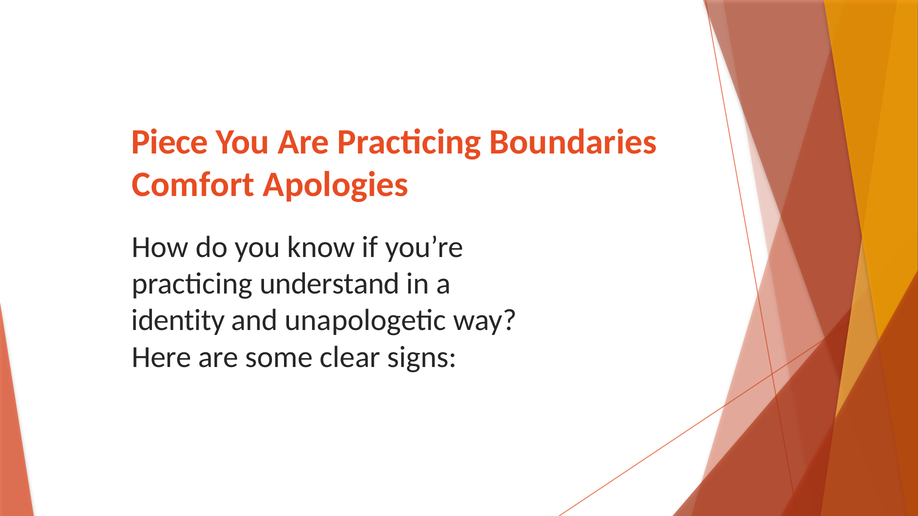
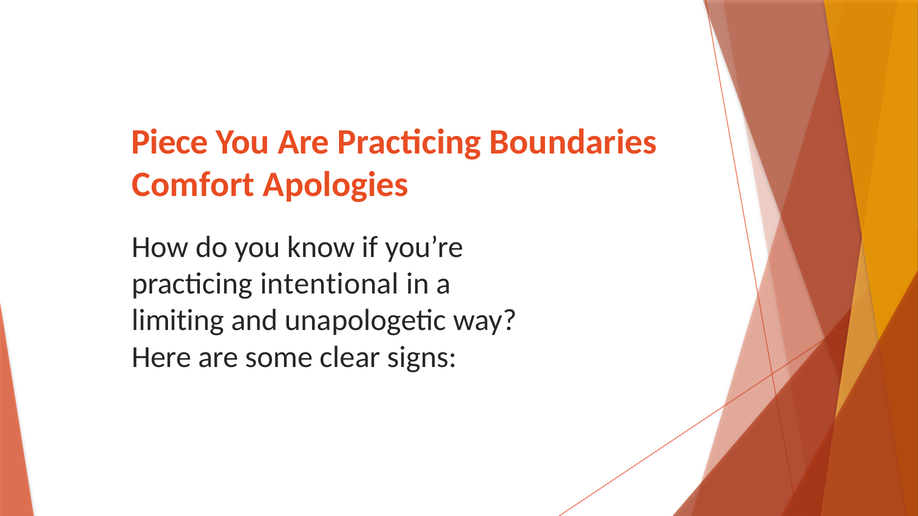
understand: understand -> intentional
identity: identity -> limiting
